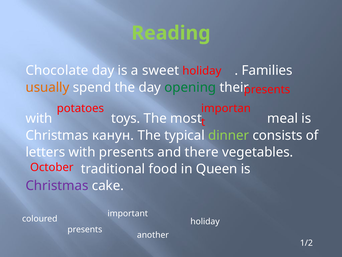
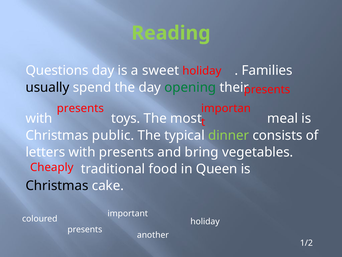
Chocolate: Chocolate -> Questions
usually colour: orange -> black
potatoes at (80, 108): potatoes -> presents
канун: канун -> public
there: there -> bring
October: October -> Cheaply
Christmas at (57, 185) colour: purple -> black
